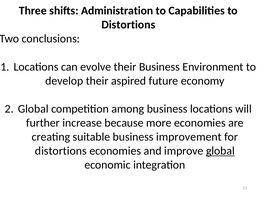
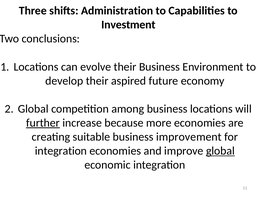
Distortions at (128, 25): Distortions -> Investment
further underline: none -> present
distortions at (61, 151): distortions -> integration
